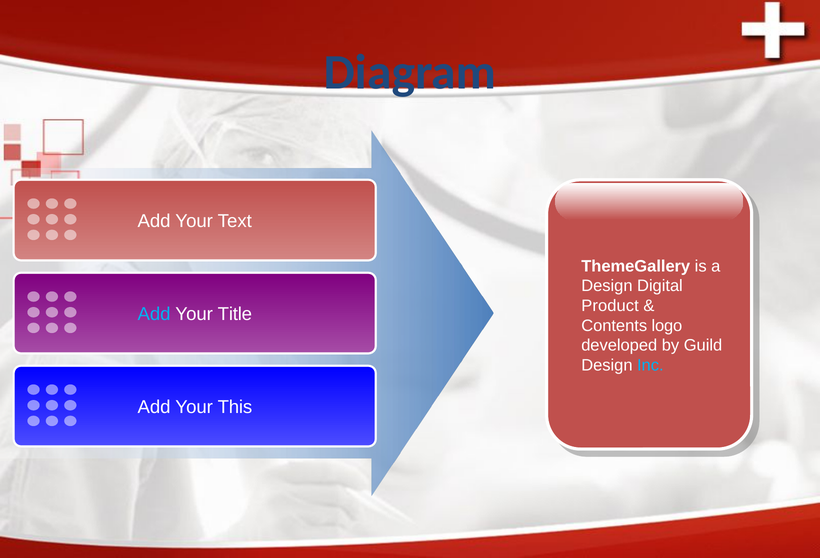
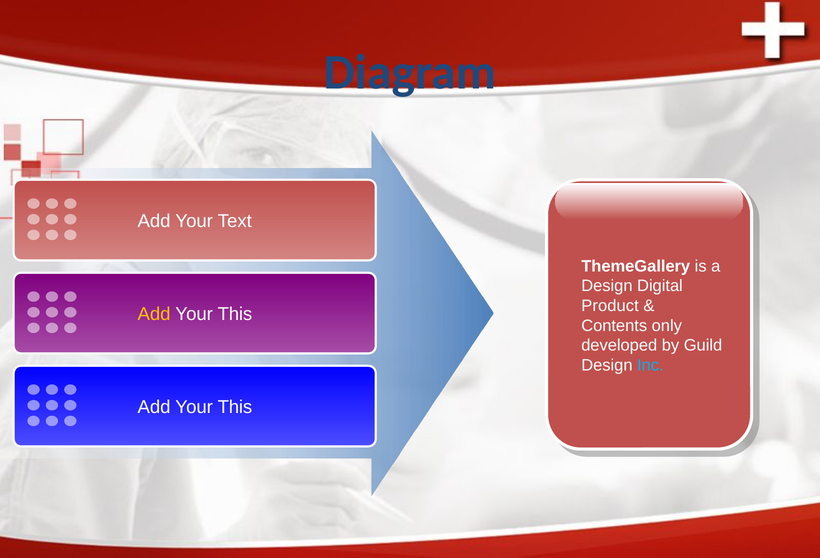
Add at (154, 314) colour: light blue -> yellow
Title at (235, 314): Title -> This
logo: logo -> only
